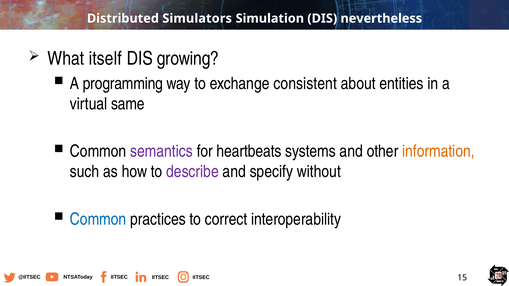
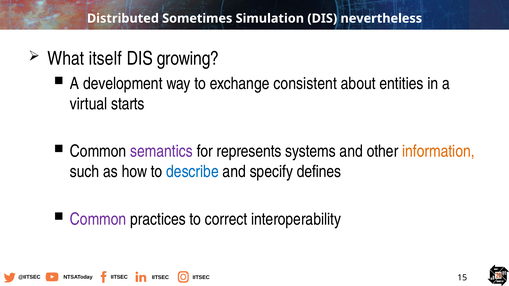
Simulators: Simulators -> Sometimes
programming: programming -> development
same: same -> starts
heartbeats: heartbeats -> represents
describe colour: purple -> blue
without: without -> defines
Common at (98, 219) colour: blue -> purple
